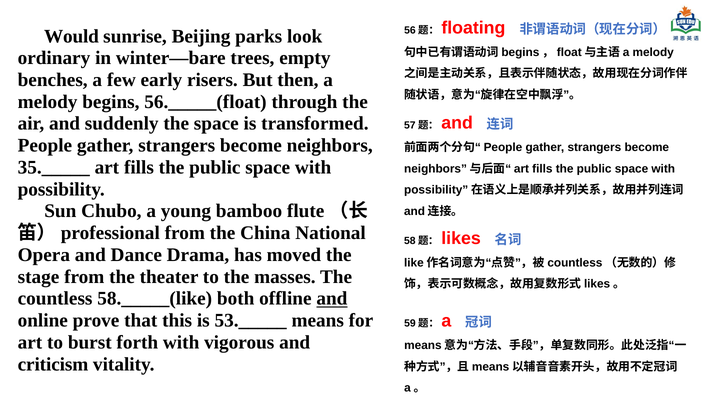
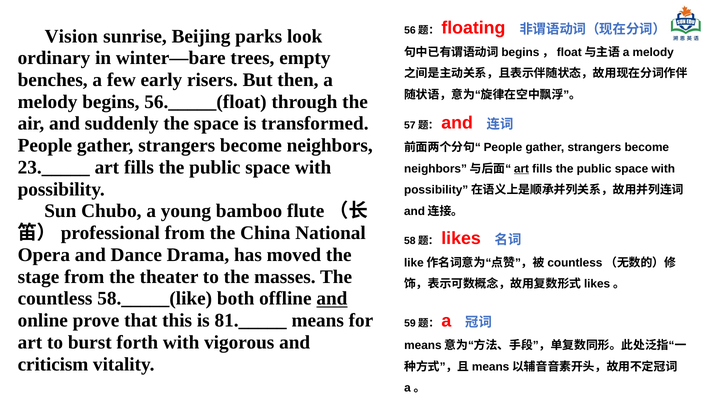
Would: Would -> Vision
35._____: 35._____ -> 23._____
art at (521, 169) underline: none -> present
53._____: 53._____ -> 81._____
